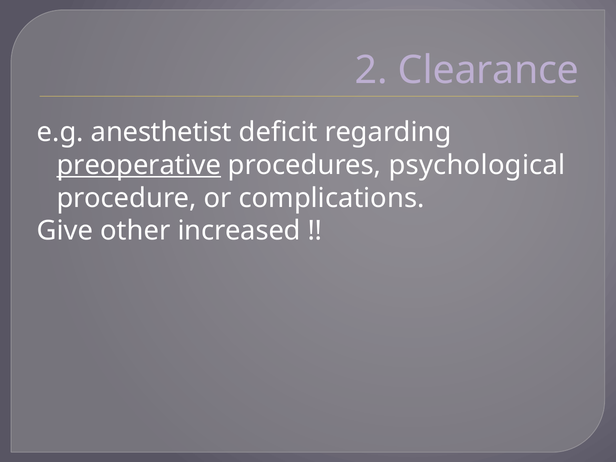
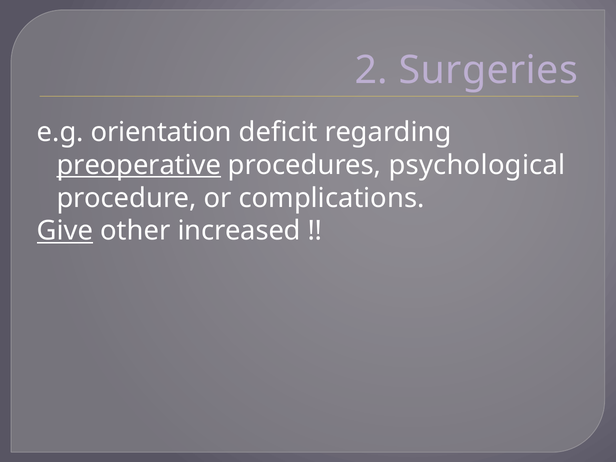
Clearance: Clearance -> Surgeries
anesthetist: anesthetist -> orientation
Give underline: none -> present
